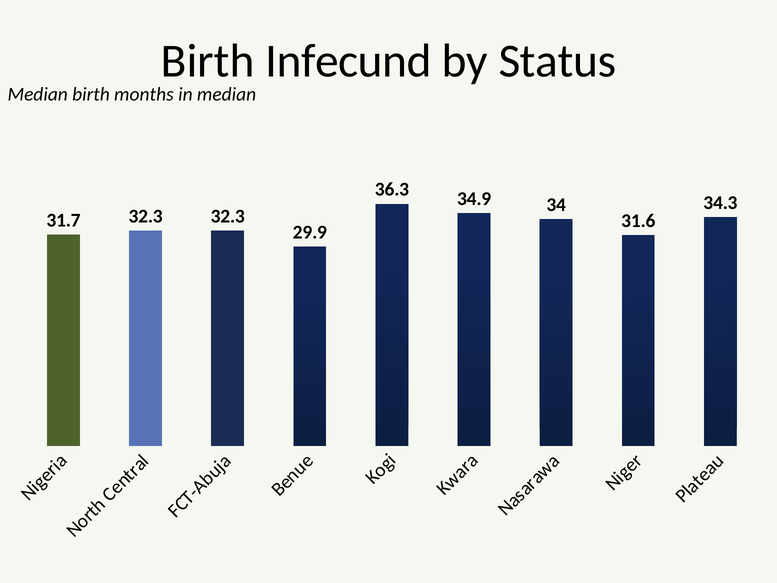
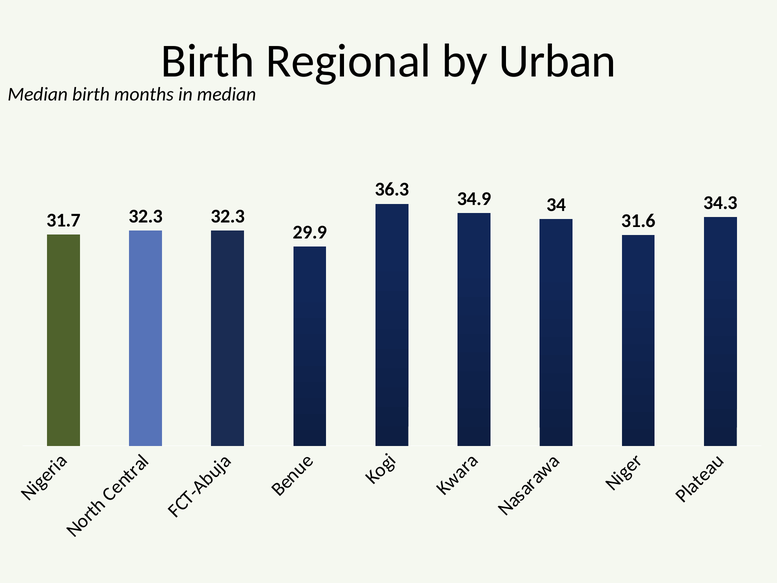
Infecund: Infecund -> Regional
Status: Status -> Urban
